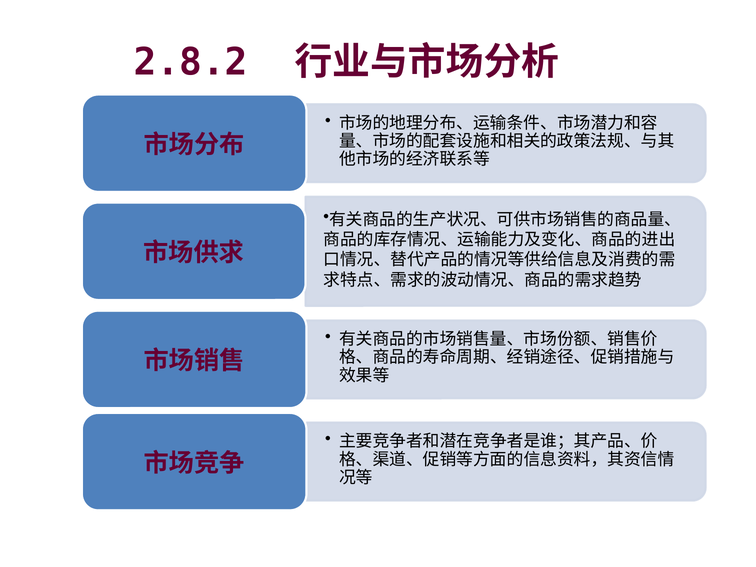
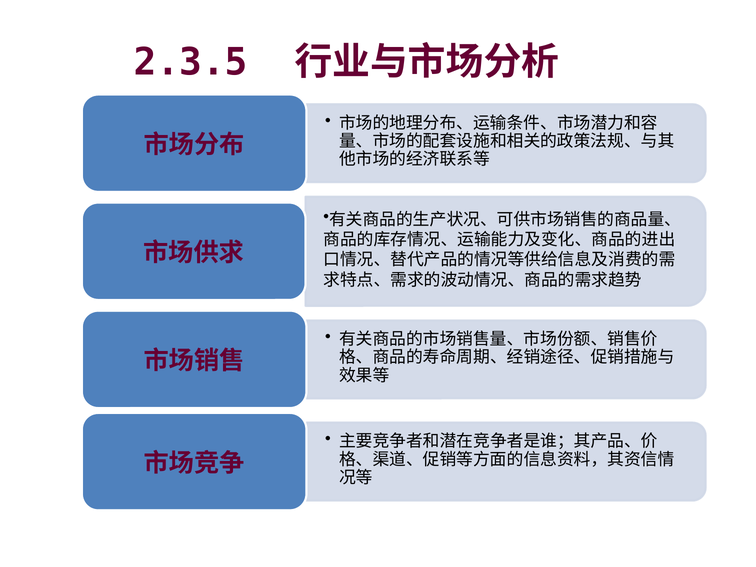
2.8.2: 2.8.2 -> 2.3.5
